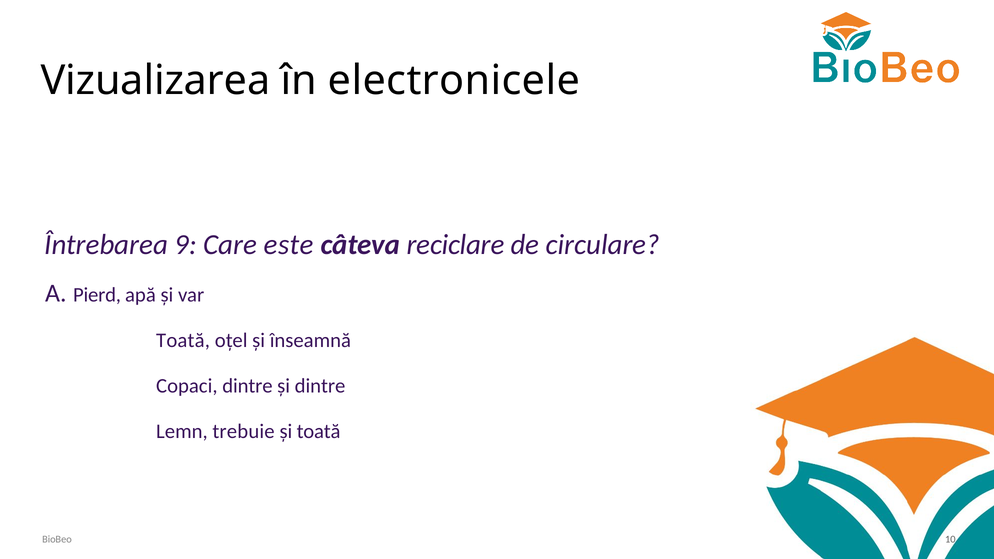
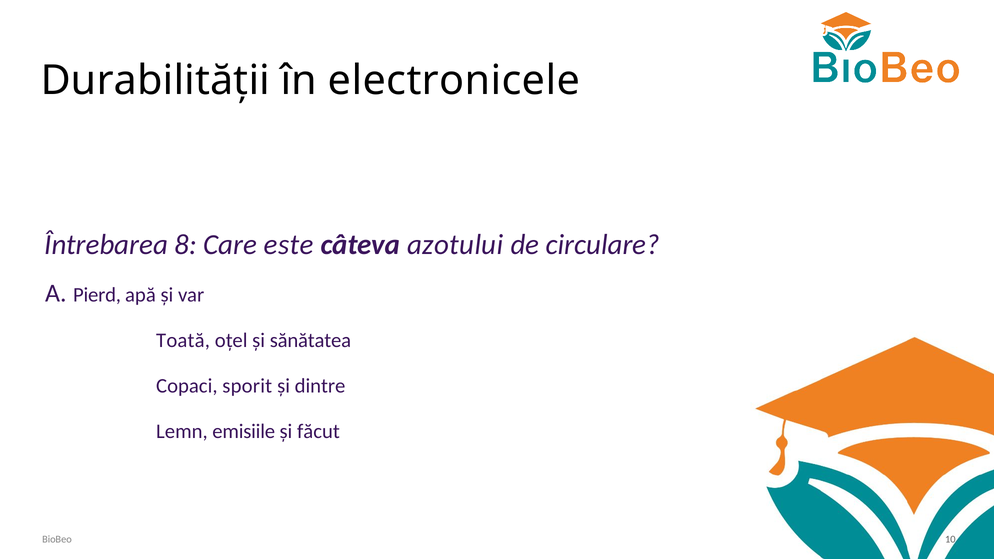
Vizualizarea: Vizualizarea -> Durabilității
9: 9 -> 8
reciclare: reciclare -> azotului
înseamnă: înseamnă -> sănătatea
Copaci dintre: dintre -> sporit
trebuie: trebuie -> emisiile
și toată: toată -> făcut
